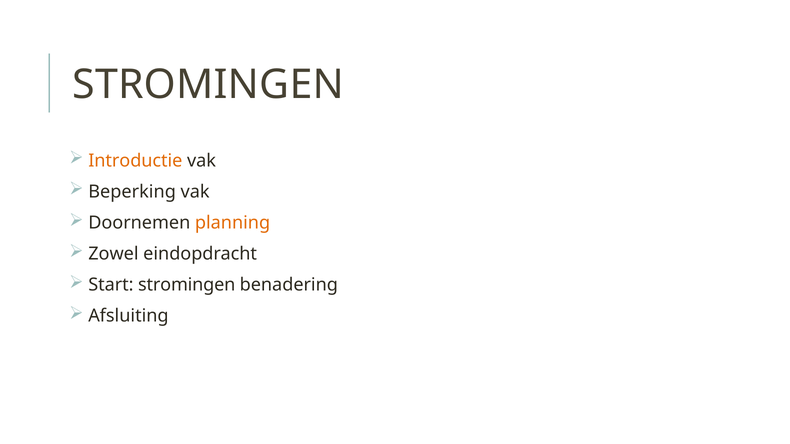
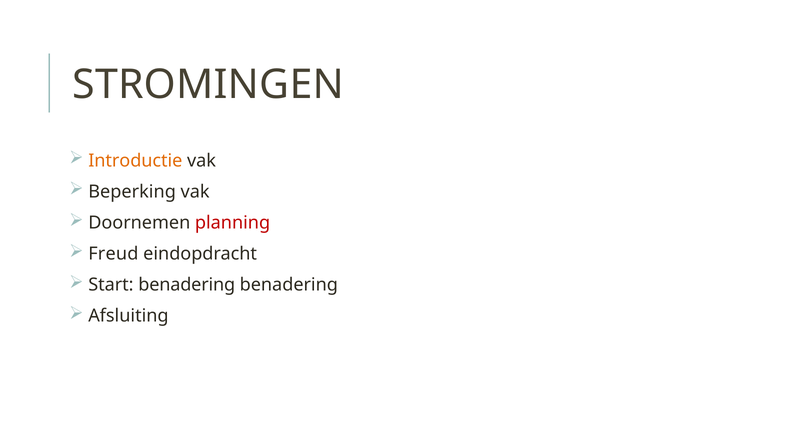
planning colour: orange -> red
Zowel: Zowel -> Freud
Start stromingen: stromingen -> benadering
